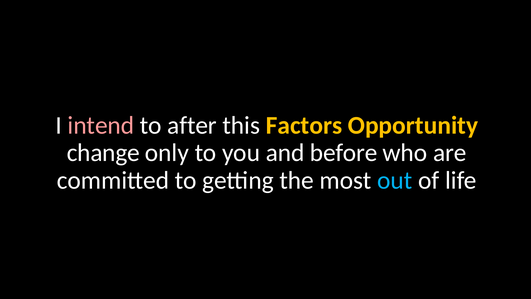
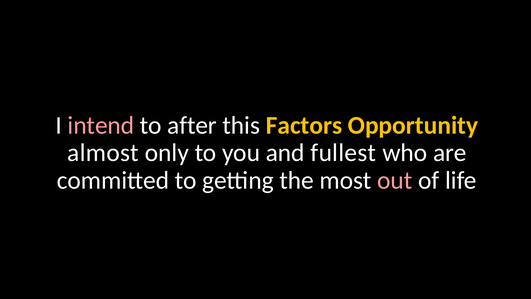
change: change -> almost
before: before -> fullest
out colour: light blue -> pink
